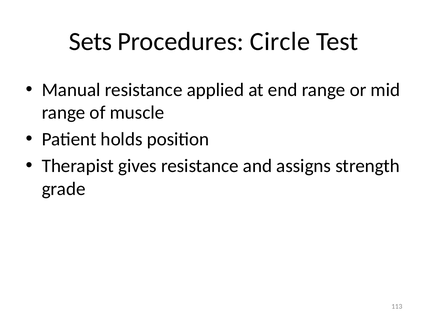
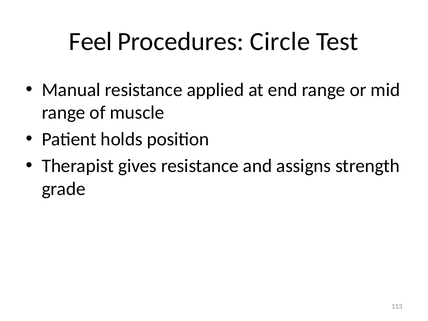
Sets: Sets -> Feel
